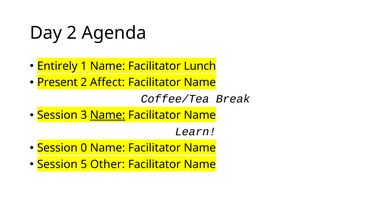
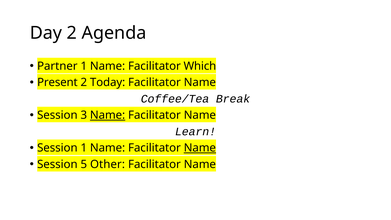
Entirely: Entirely -> Partner
Lunch: Lunch -> Which
Affect: Affect -> Today
Session 0: 0 -> 1
Name at (200, 148) underline: none -> present
